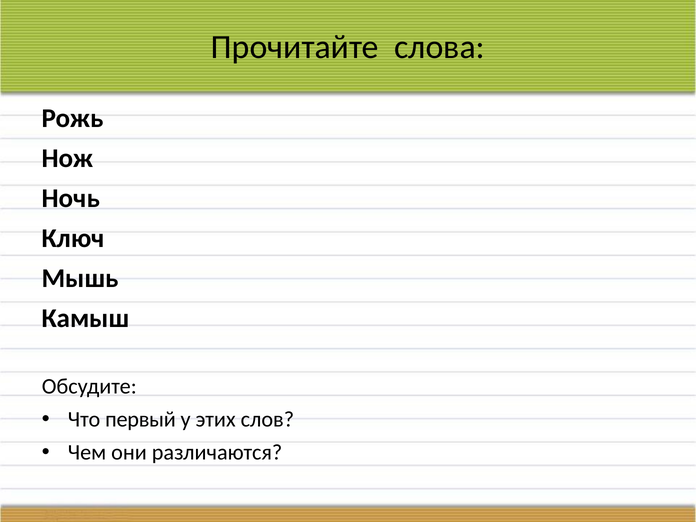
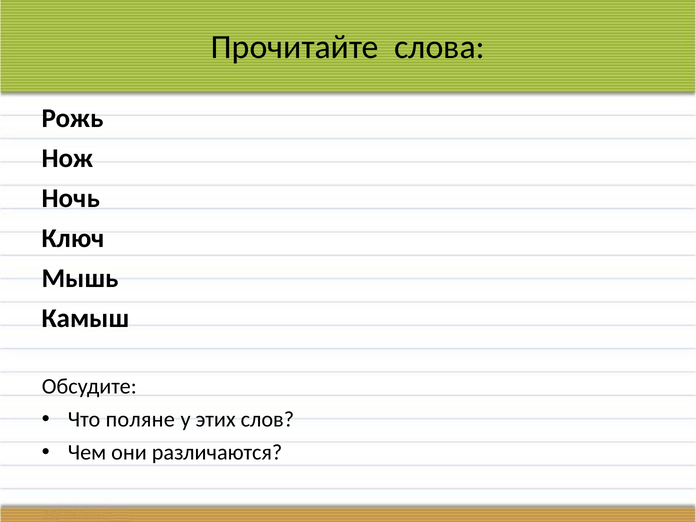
первый: первый -> поляне
